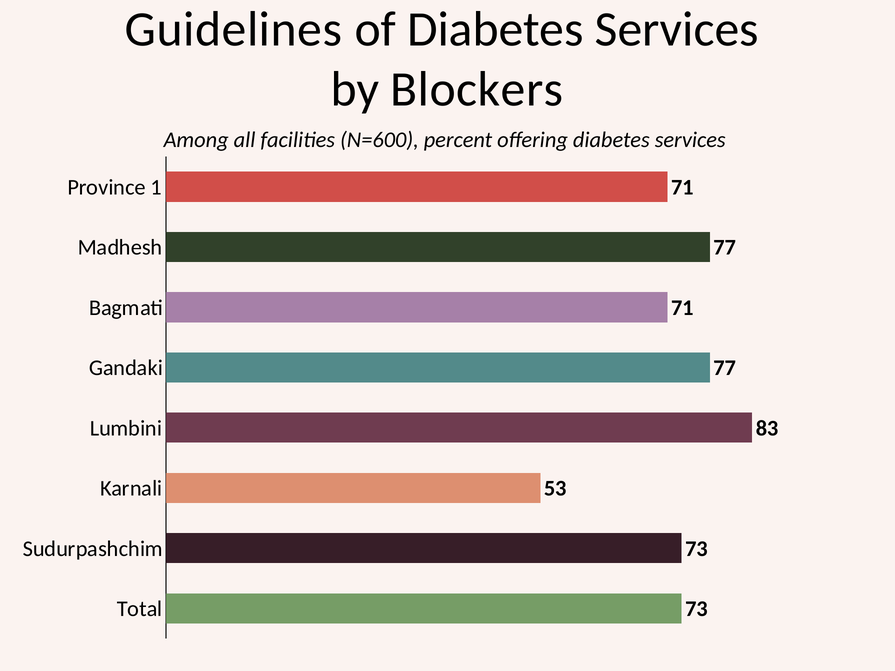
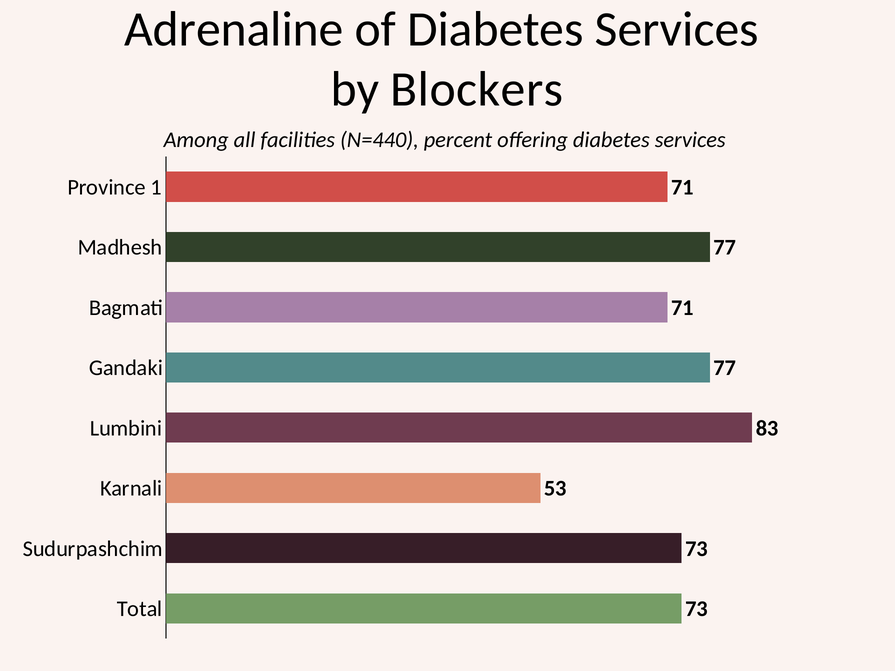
Guidelines: Guidelines -> Adrenaline
N=600: N=600 -> N=440
